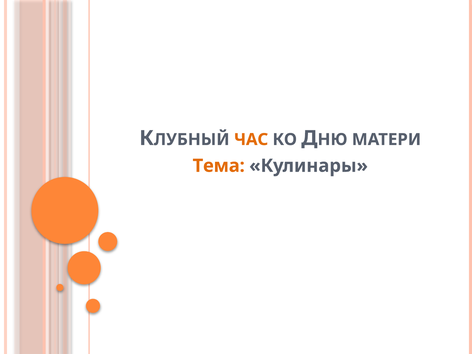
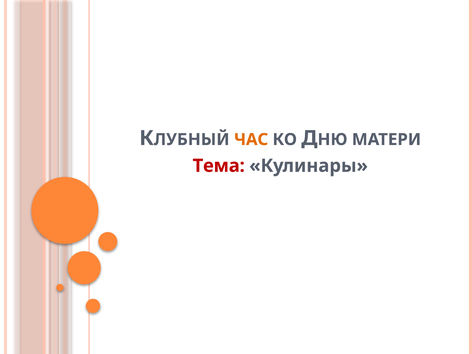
Тема colour: orange -> red
